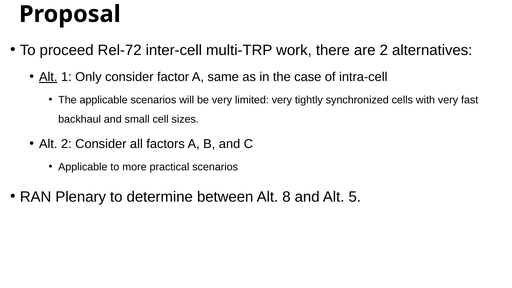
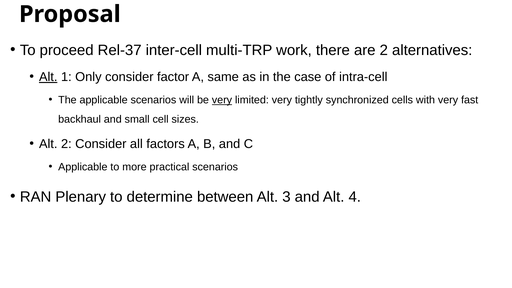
Rel-72: Rel-72 -> Rel-37
very at (222, 100) underline: none -> present
8: 8 -> 3
5: 5 -> 4
